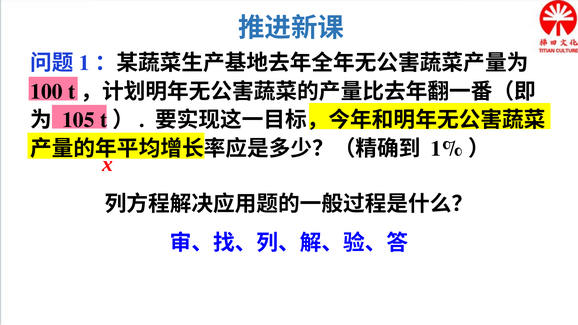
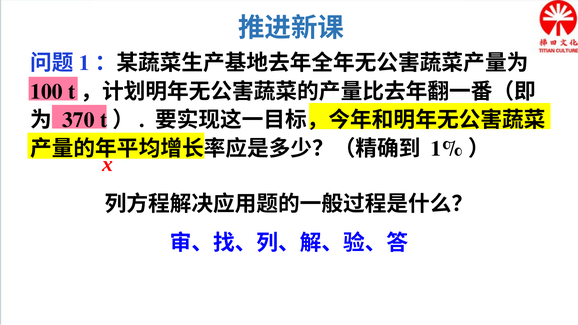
105: 105 -> 370
